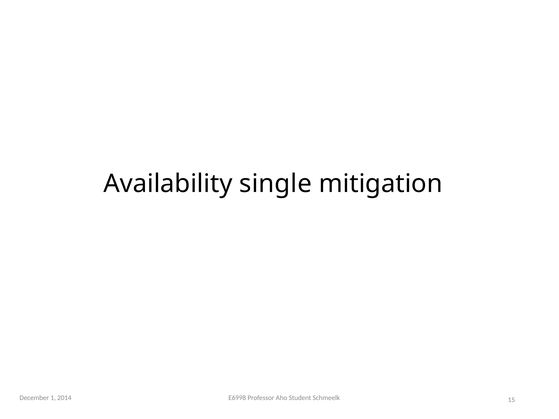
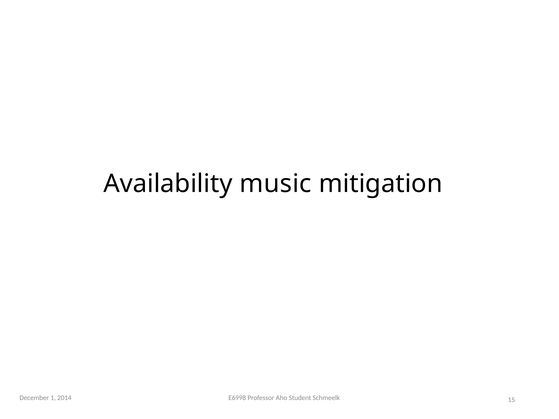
single: single -> music
